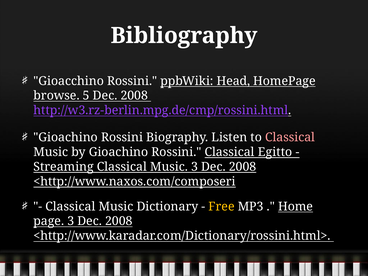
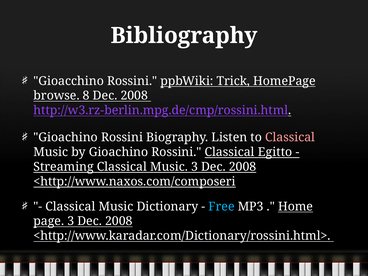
Head: Head -> Trick
5: 5 -> 8
Free colour: yellow -> light blue
